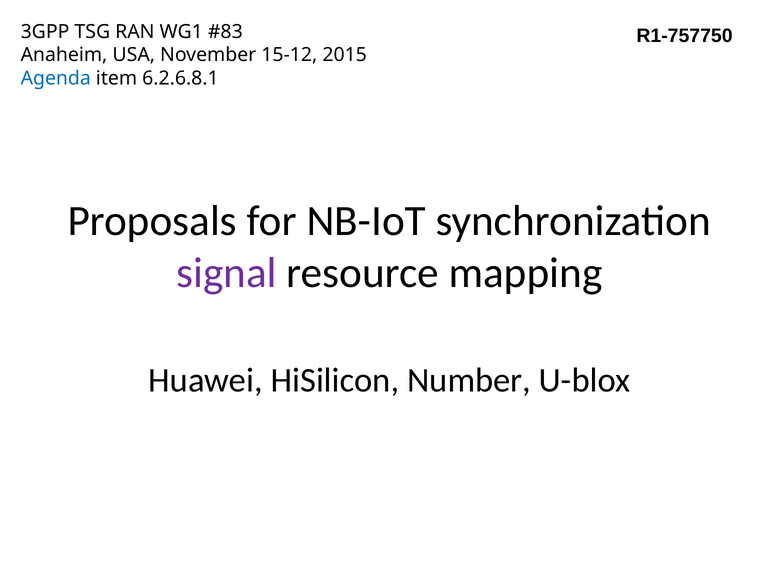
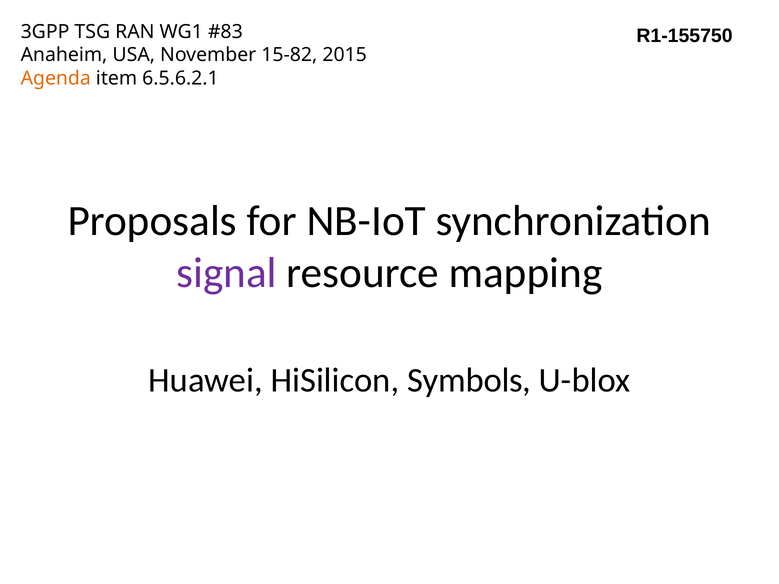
R1-757750: R1-757750 -> R1-155750
15-12: 15-12 -> 15-82
Agenda colour: blue -> orange
6.2.6.8.1: 6.2.6.8.1 -> 6.5.6.2.1
Number: Number -> Symbols
